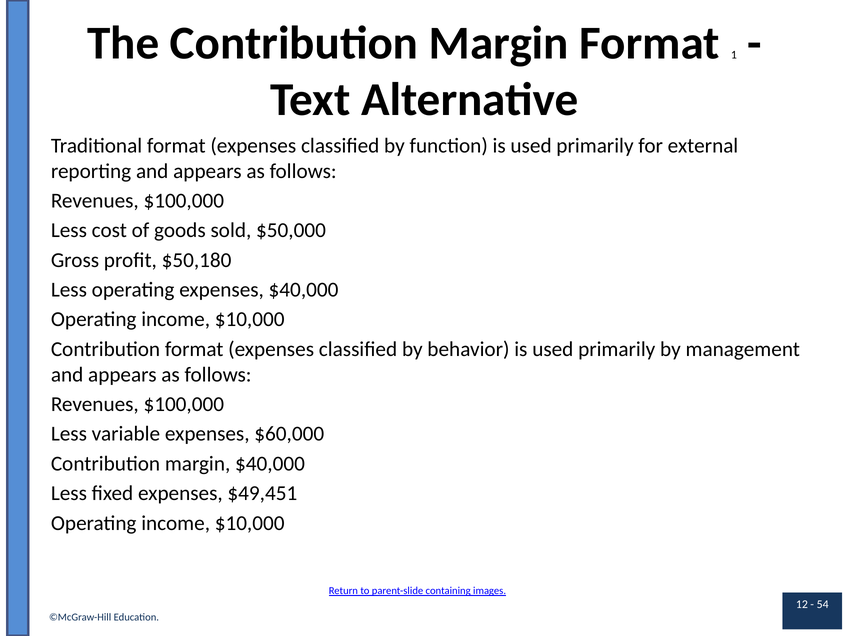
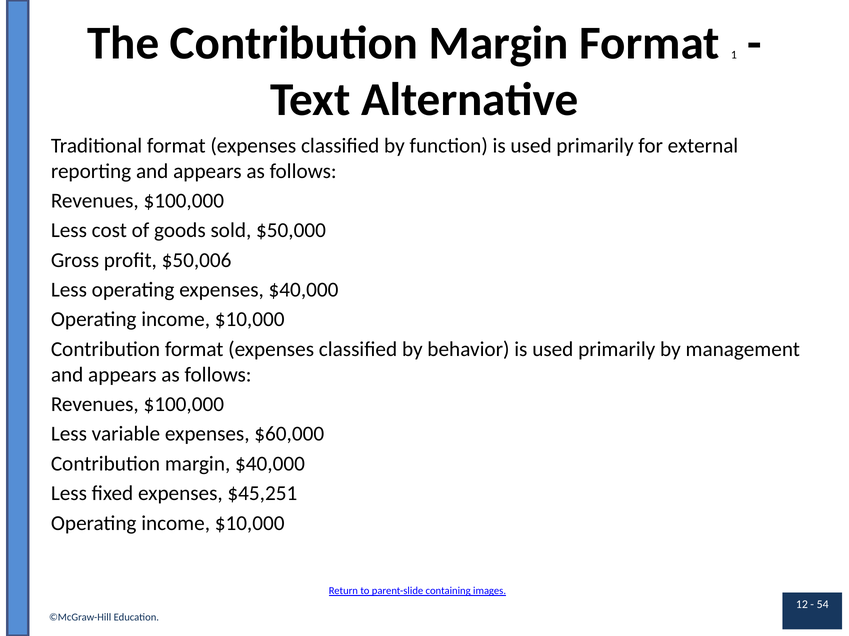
$50,180: $50,180 -> $50,006
$49,451: $49,451 -> $45,251
